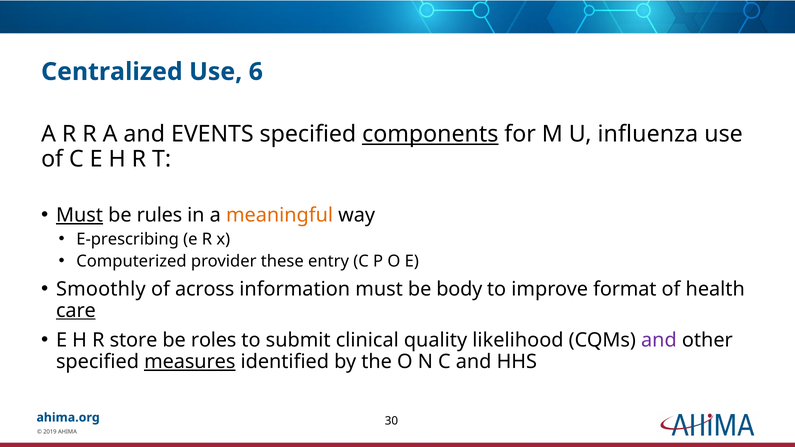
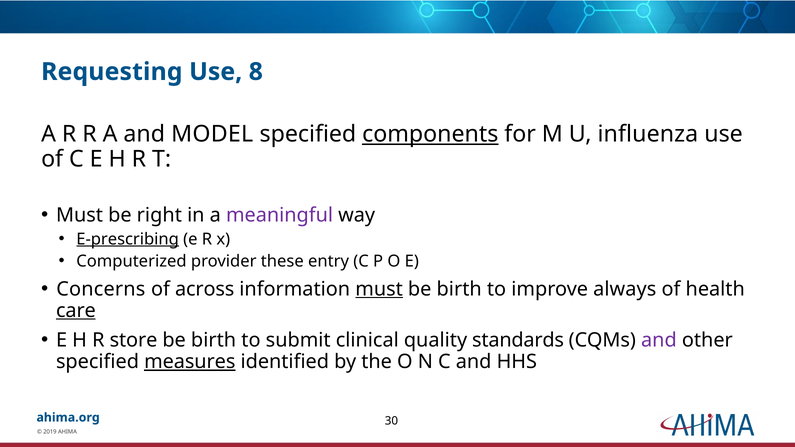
Centralized: Centralized -> Requesting
6: 6 -> 8
EVENTS: EVENTS -> MODEL
Must at (80, 215) underline: present -> none
rules: rules -> right
meaningful colour: orange -> purple
E-prescribing underline: none -> present
Smoothly: Smoothly -> Concerns
must at (379, 289) underline: none -> present
body at (459, 289): body -> birth
format: format -> always
roles at (214, 340): roles -> birth
likelihood: likelihood -> standards
